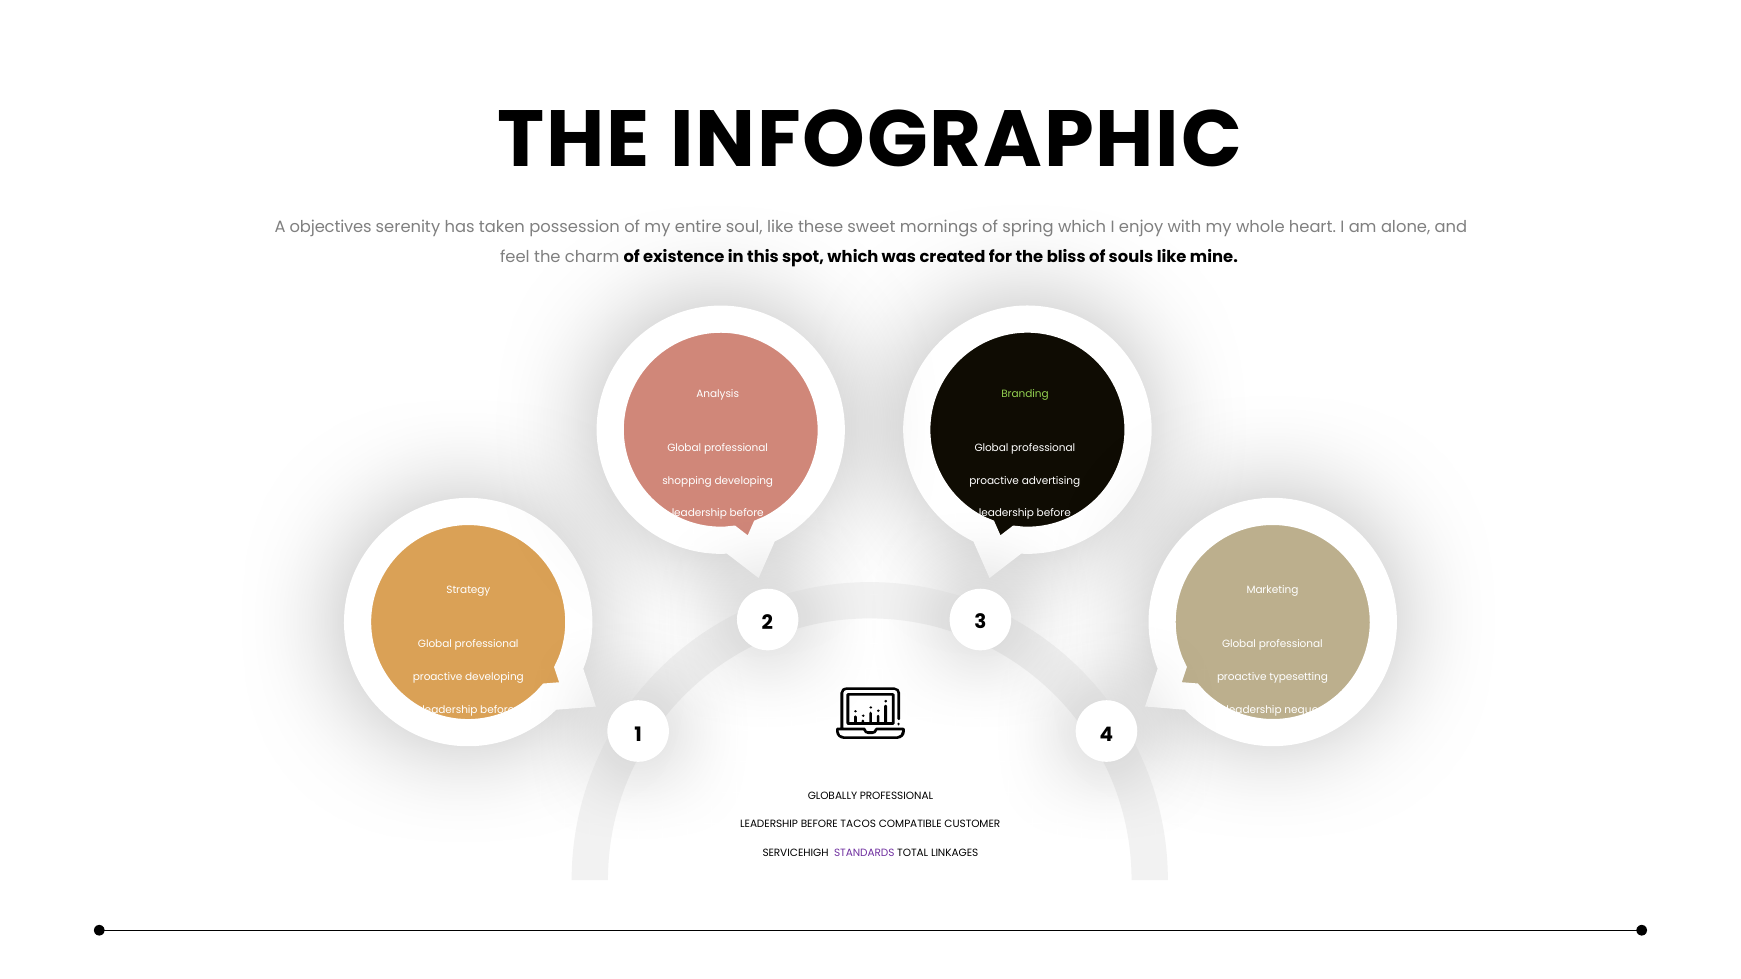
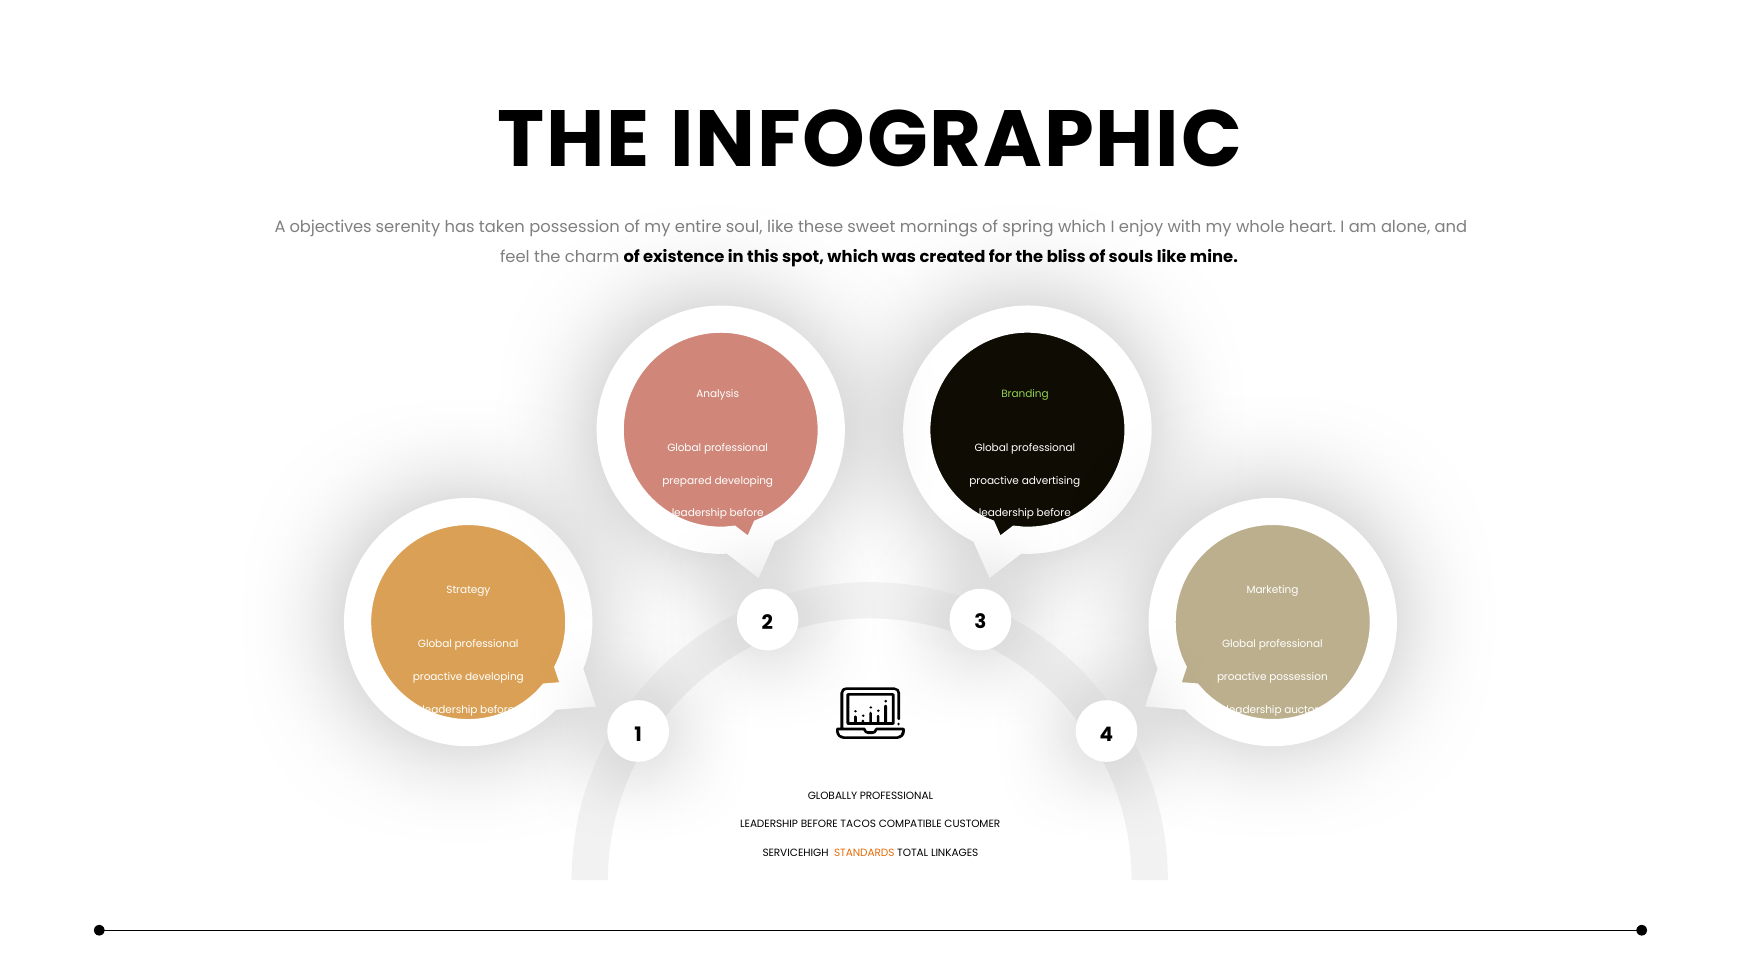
shopping: shopping -> prepared
typesetting at (1299, 677): typesetting -> possession
neque: neque -> auctor
STANDARDS colour: purple -> orange
